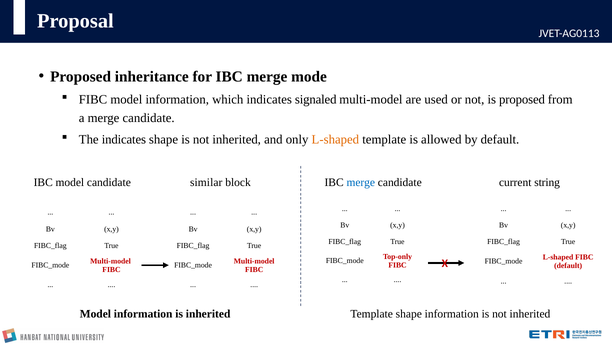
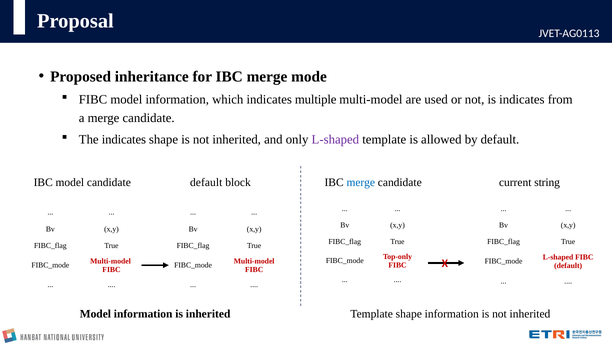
signaled: signaled -> multiple
is proposed: proposed -> indicates
L-shaped at (335, 140) colour: orange -> purple
similar at (206, 183): similar -> default
